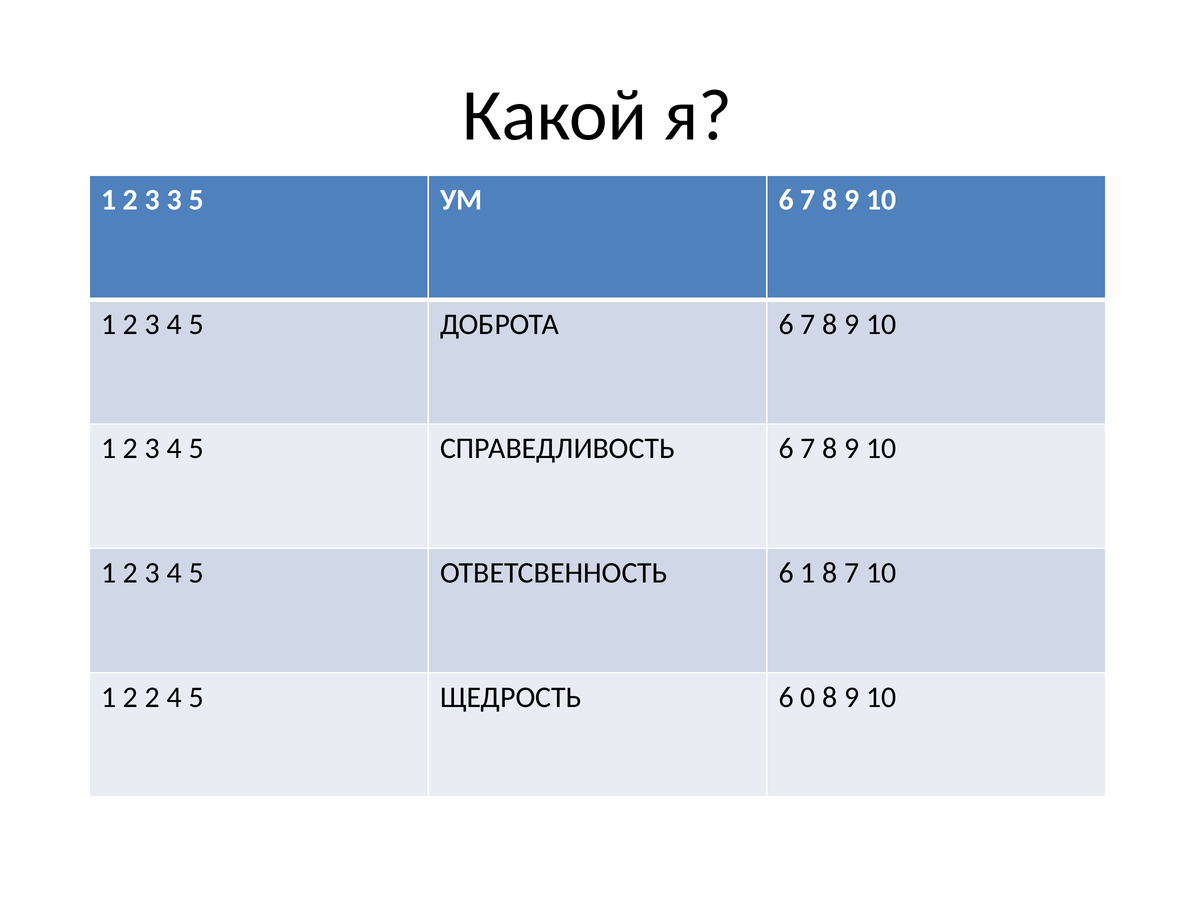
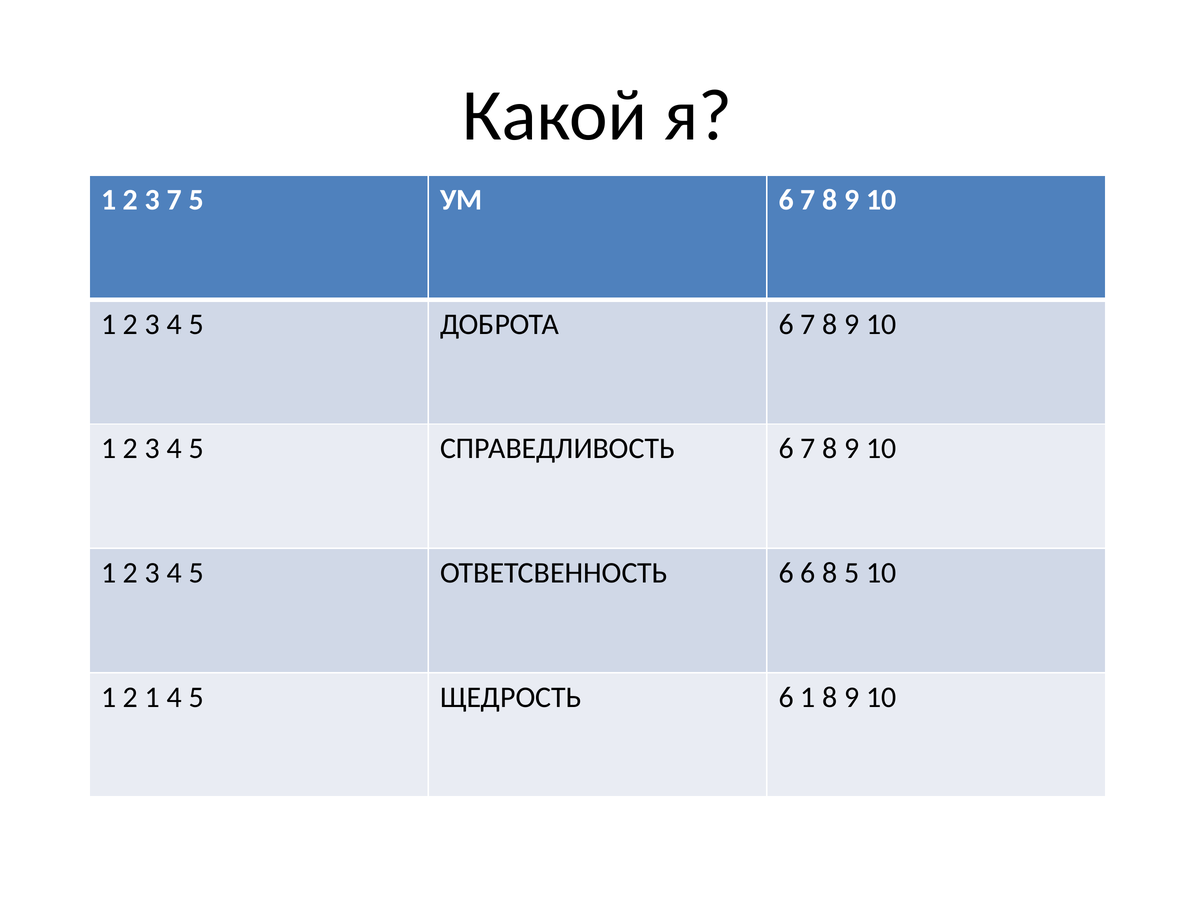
3 3: 3 -> 7
6 1: 1 -> 6
8 7: 7 -> 5
2 2: 2 -> 1
6 0: 0 -> 1
